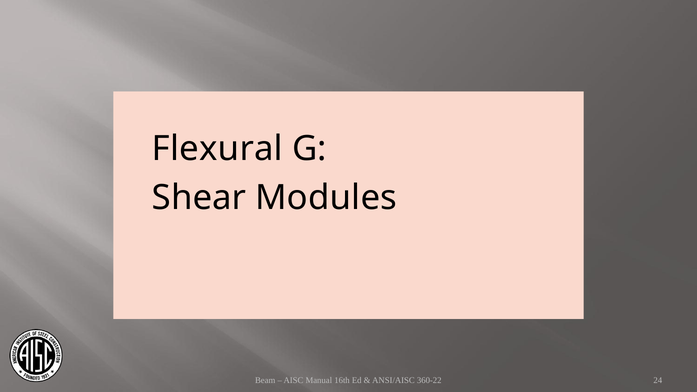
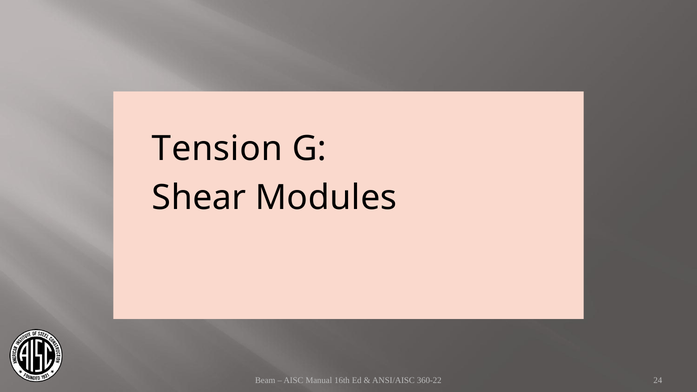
Flexural: Flexural -> Tension
